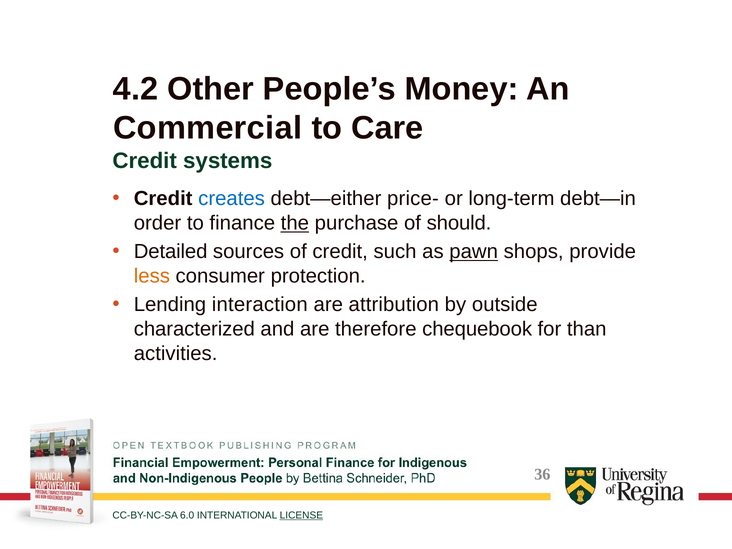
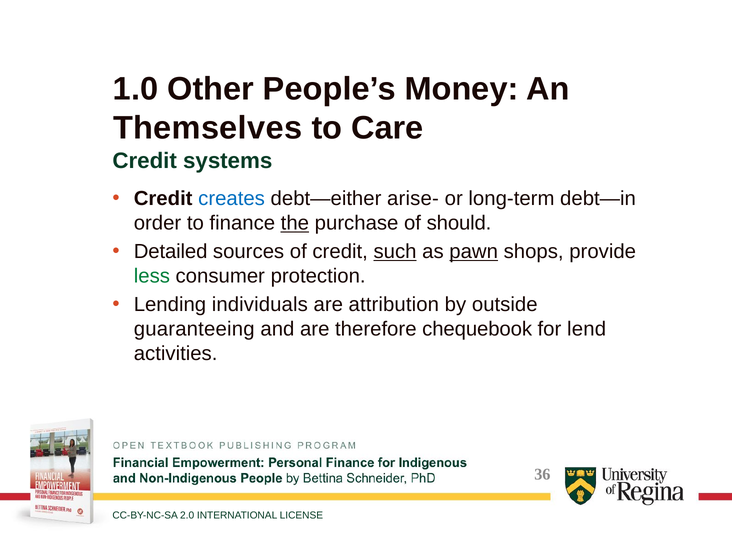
4.2: 4.2 -> 1.0
Commercial: Commercial -> Themselves
price-: price- -> arise-
such underline: none -> present
less colour: orange -> green
interaction: interaction -> individuals
characterized: characterized -> guaranteeing
than: than -> lend
6.0: 6.0 -> 2.0
LICENSE underline: present -> none
